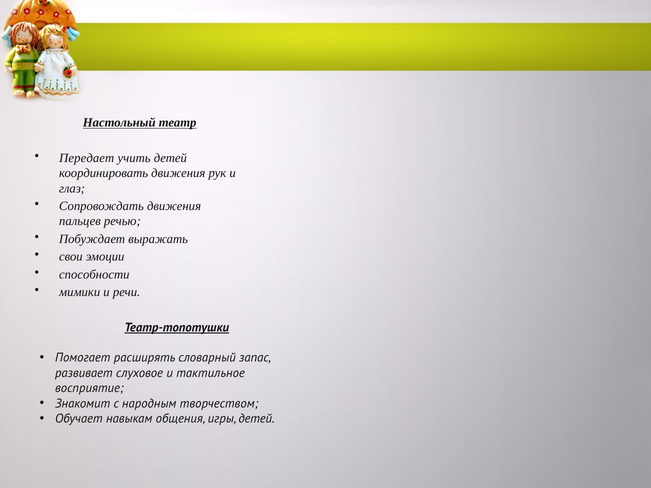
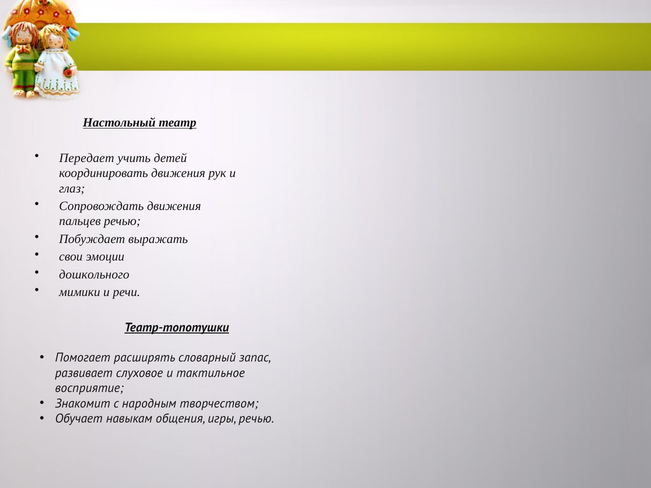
способности: способности -> дошкольного
игры детей: детей -> речью
